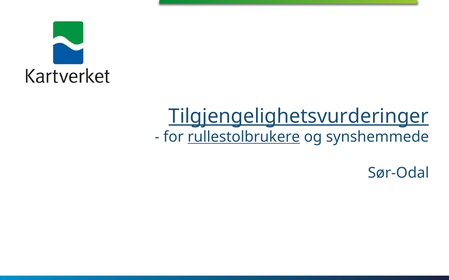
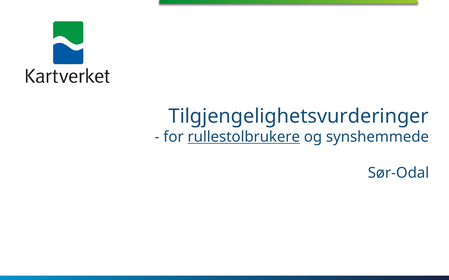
Tilgjengelighetsvurderinger underline: present -> none
